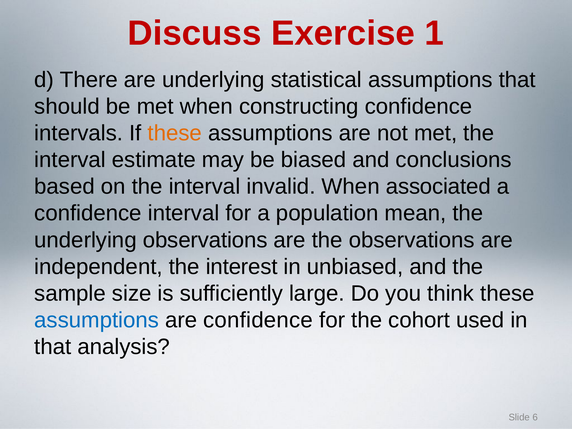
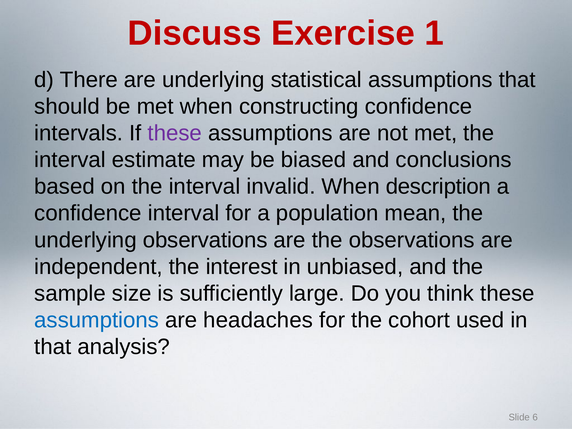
these at (175, 133) colour: orange -> purple
associated: associated -> description
are confidence: confidence -> headaches
